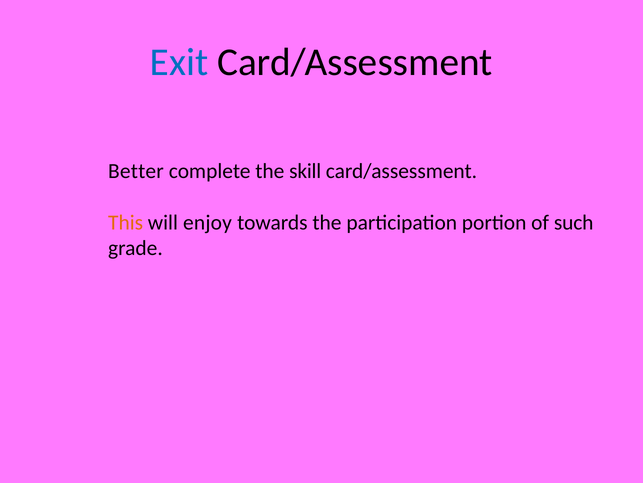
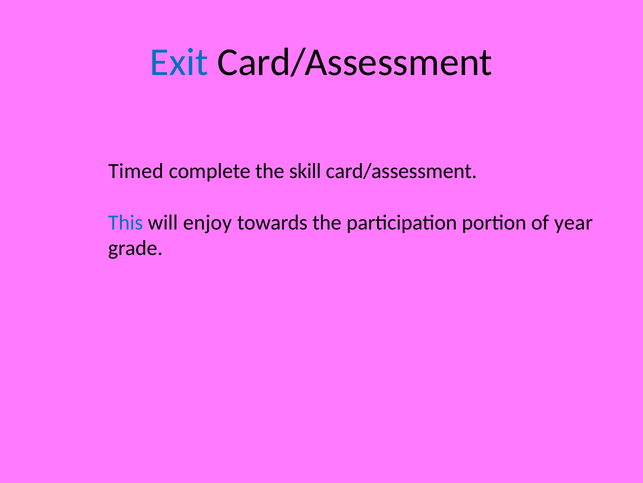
Better: Better -> Timed
This colour: orange -> blue
such: such -> year
